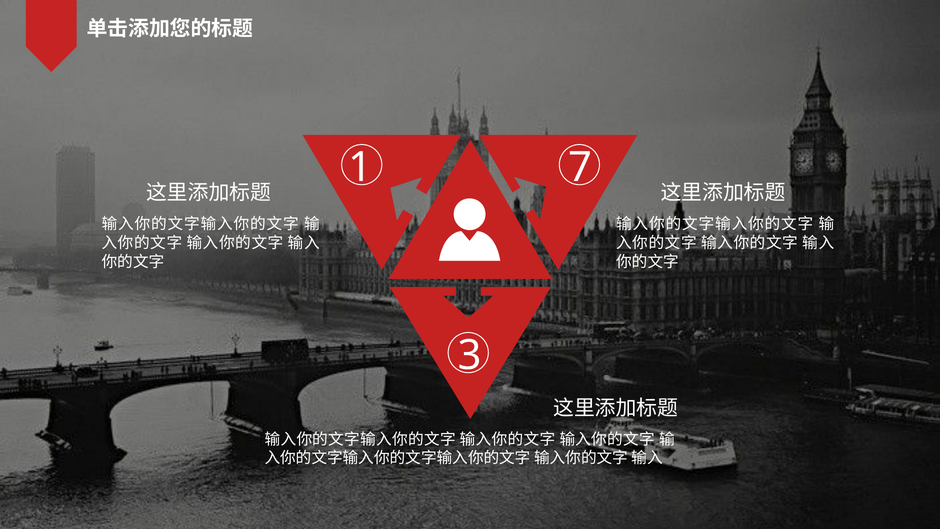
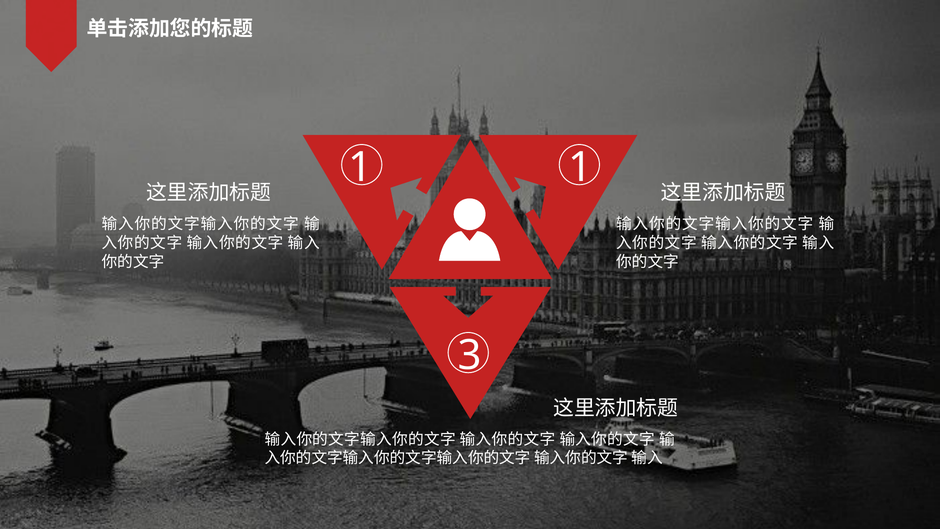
7 at (580, 168): 7 -> 1
